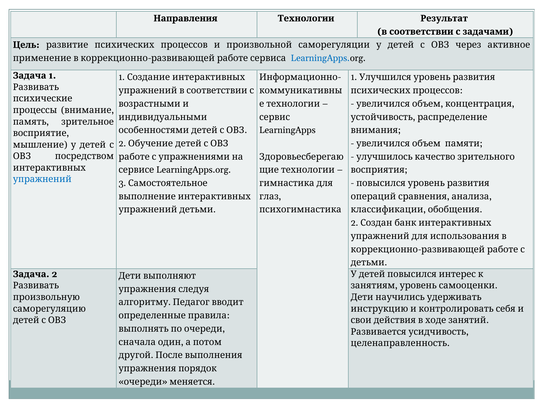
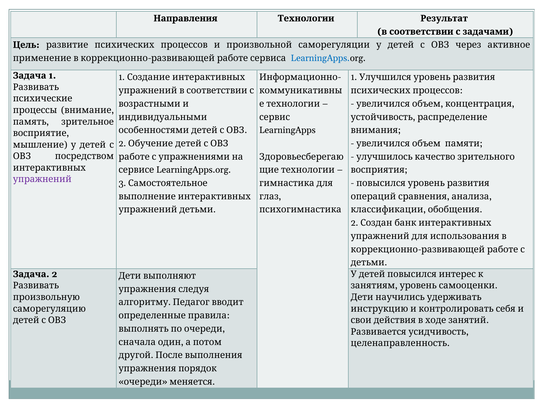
упражнений colour: blue -> purple
